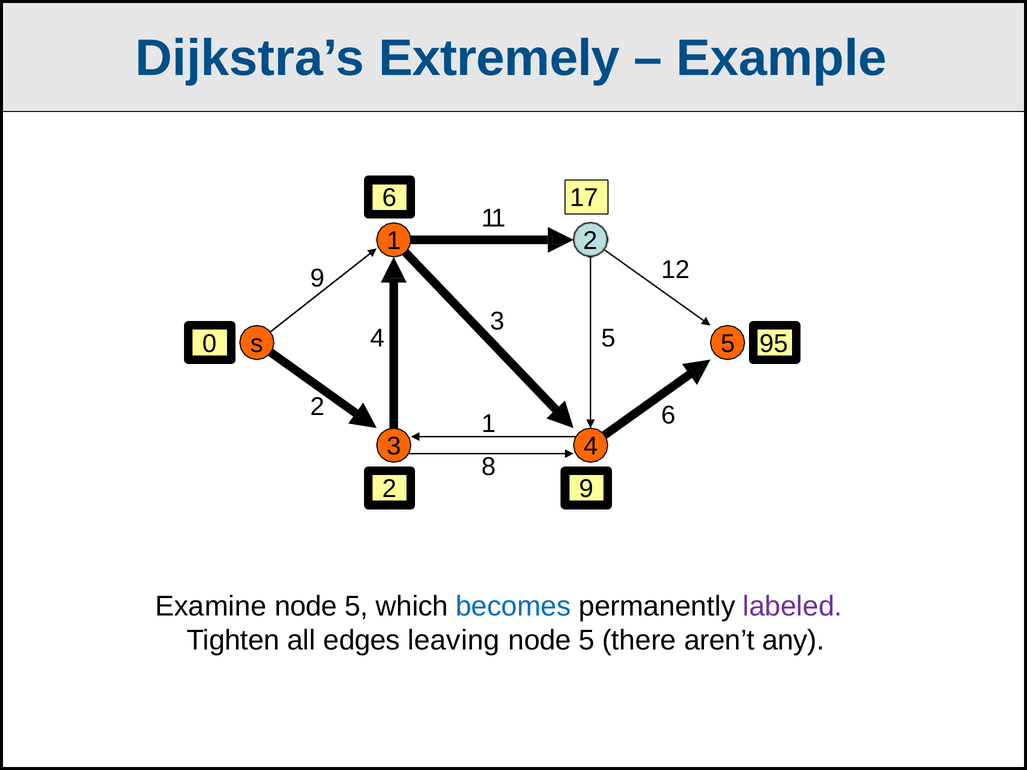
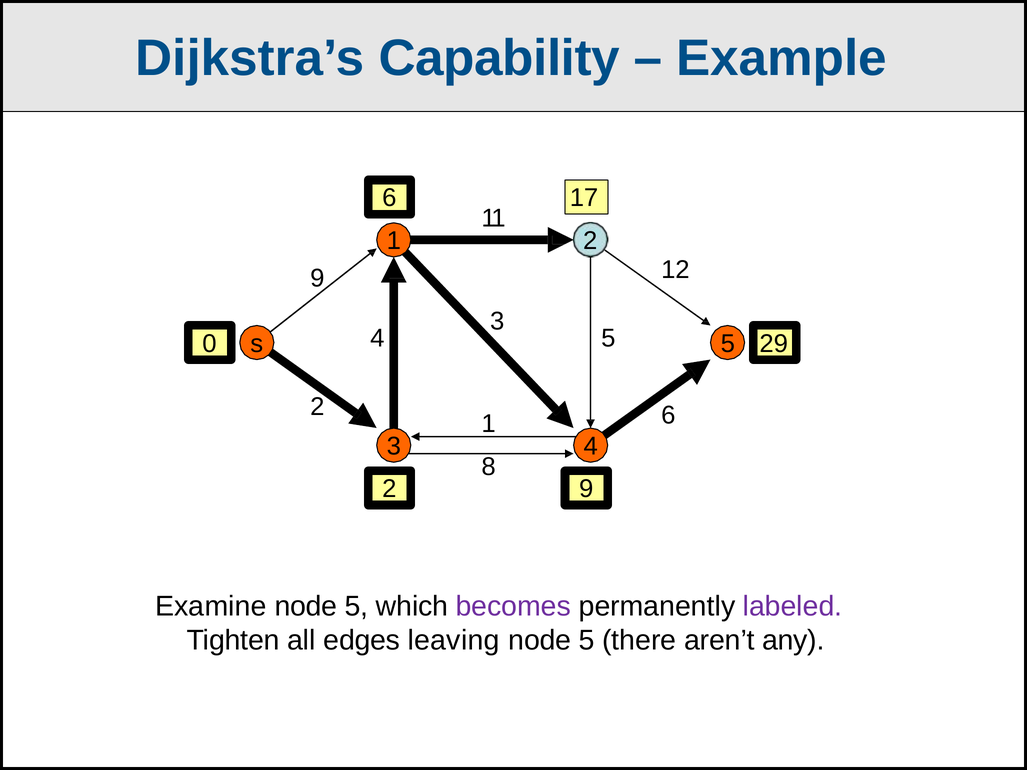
Extremely: Extremely -> Capability
95: 95 -> 29
becomes colour: blue -> purple
